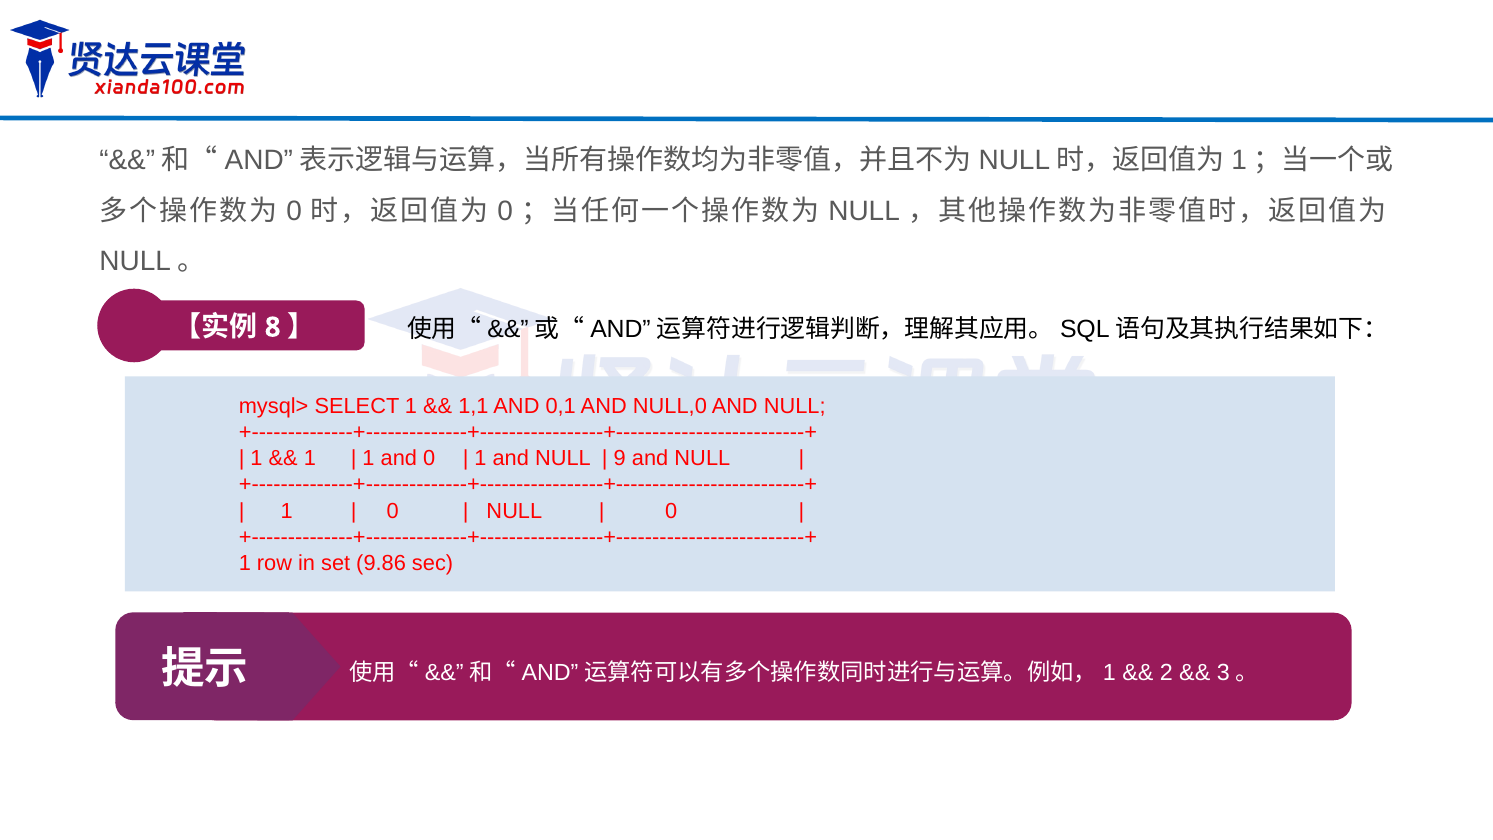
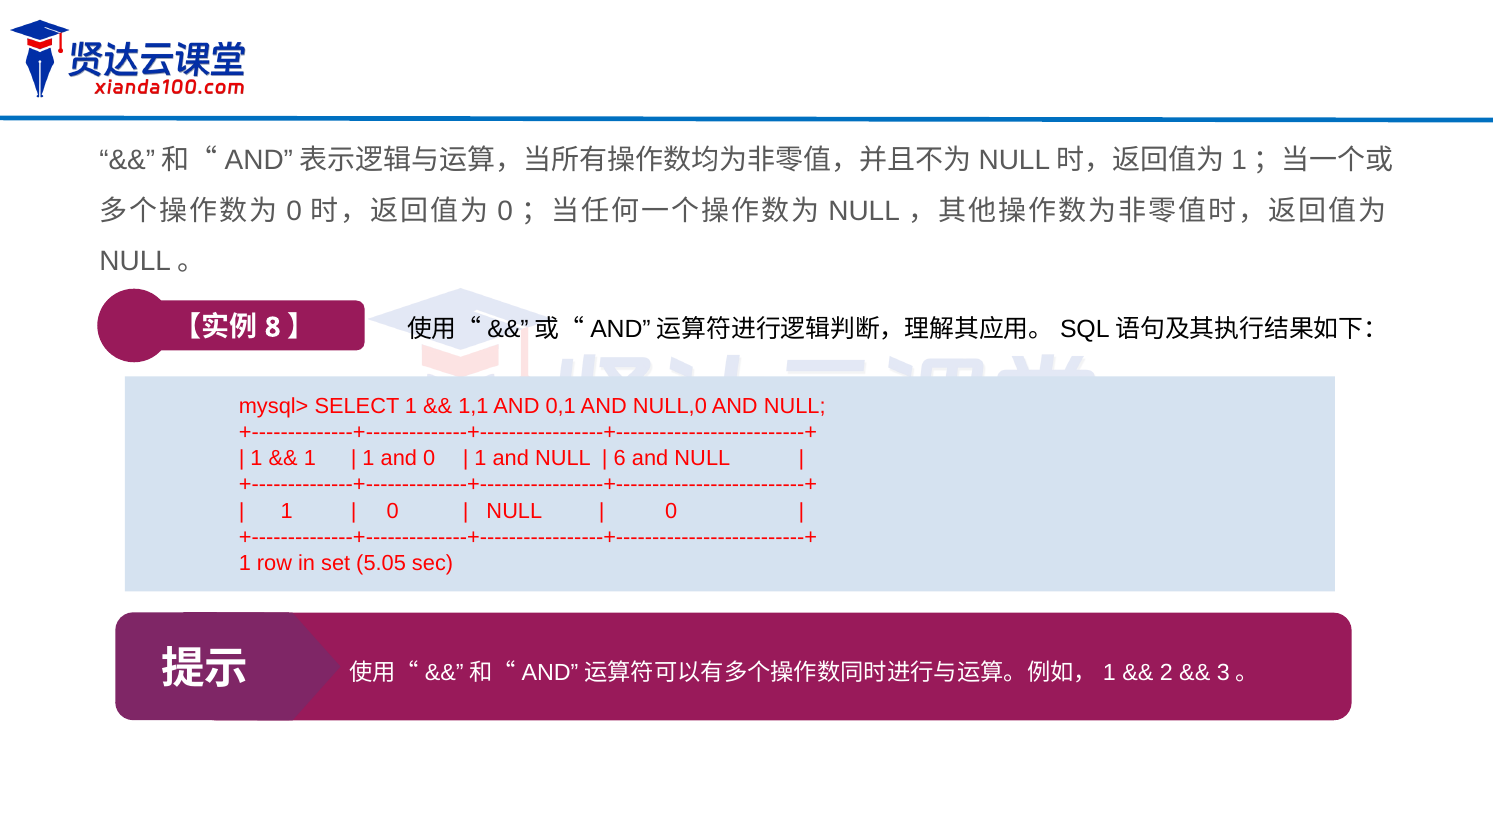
9: 9 -> 6
9.86: 9.86 -> 5.05
